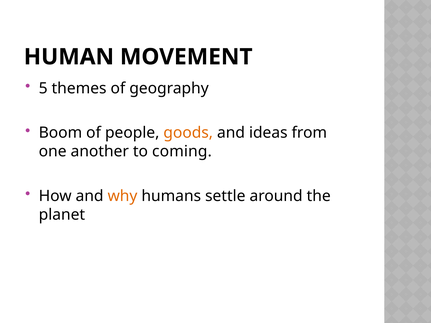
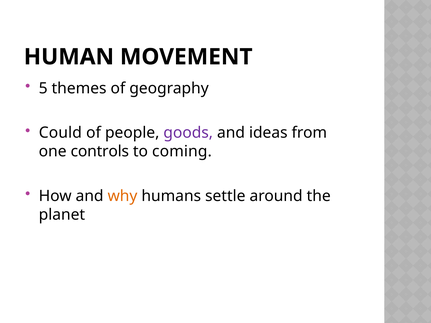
Boom: Boom -> Could
goods colour: orange -> purple
another: another -> controls
